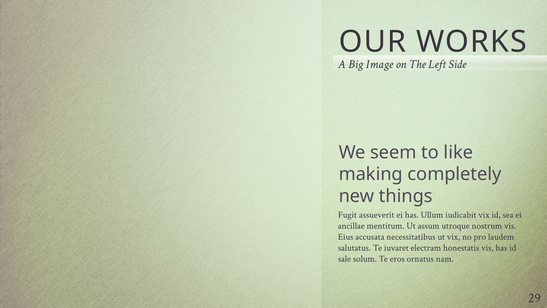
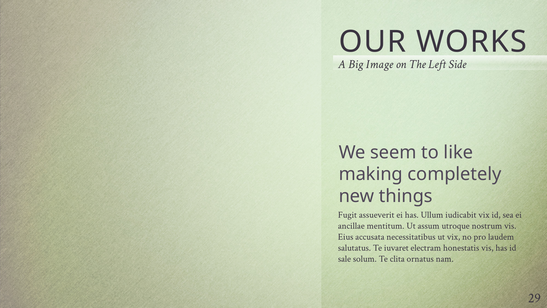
eros: eros -> clita
